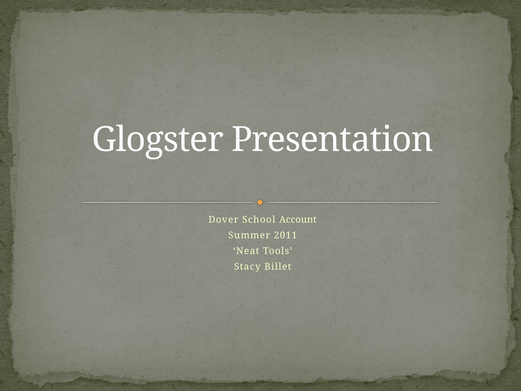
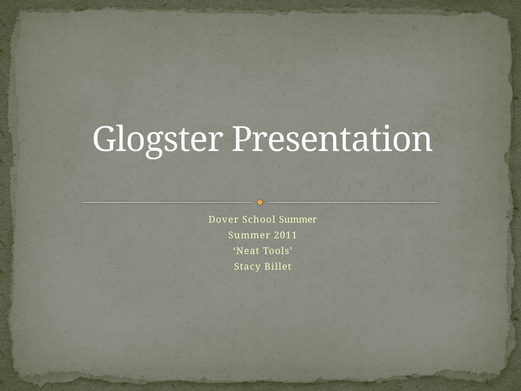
School Account: Account -> Summer
